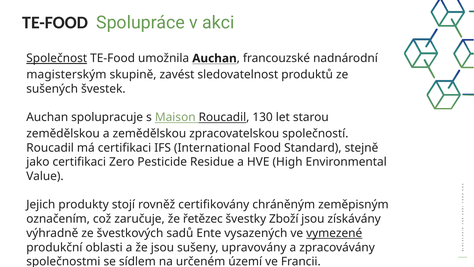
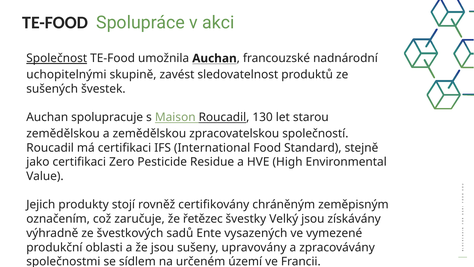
magisterským: magisterským -> uchopitelnými
Zboží: Zboží -> Velký
vymezené underline: present -> none
